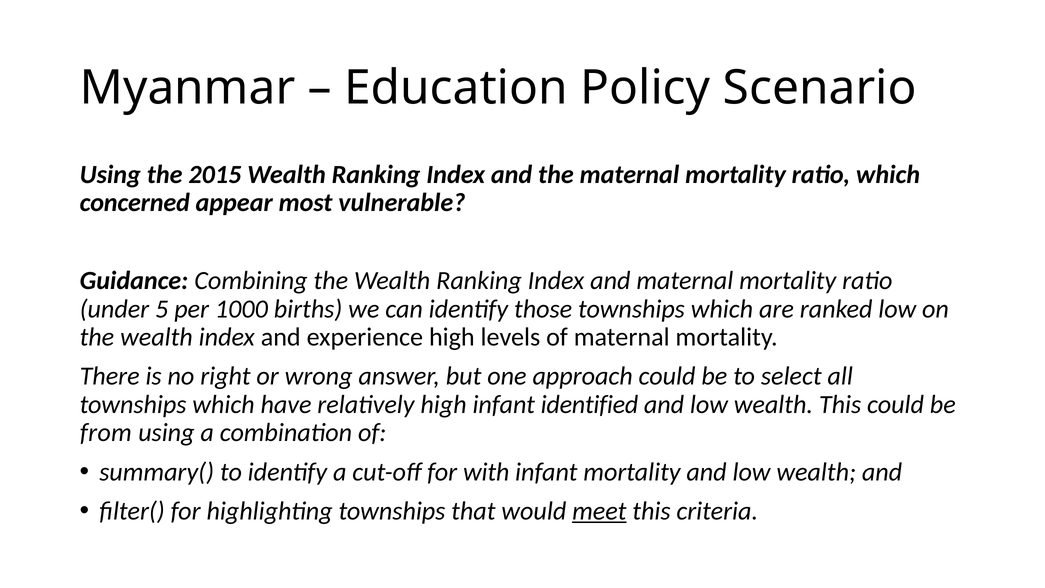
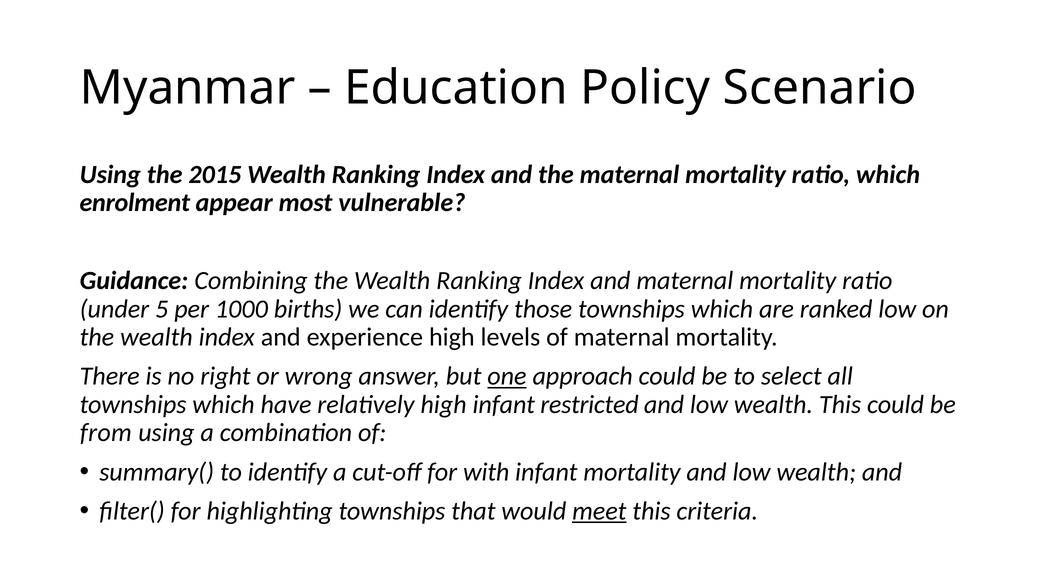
concerned: concerned -> enrolment
one underline: none -> present
identified: identified -> restricted
